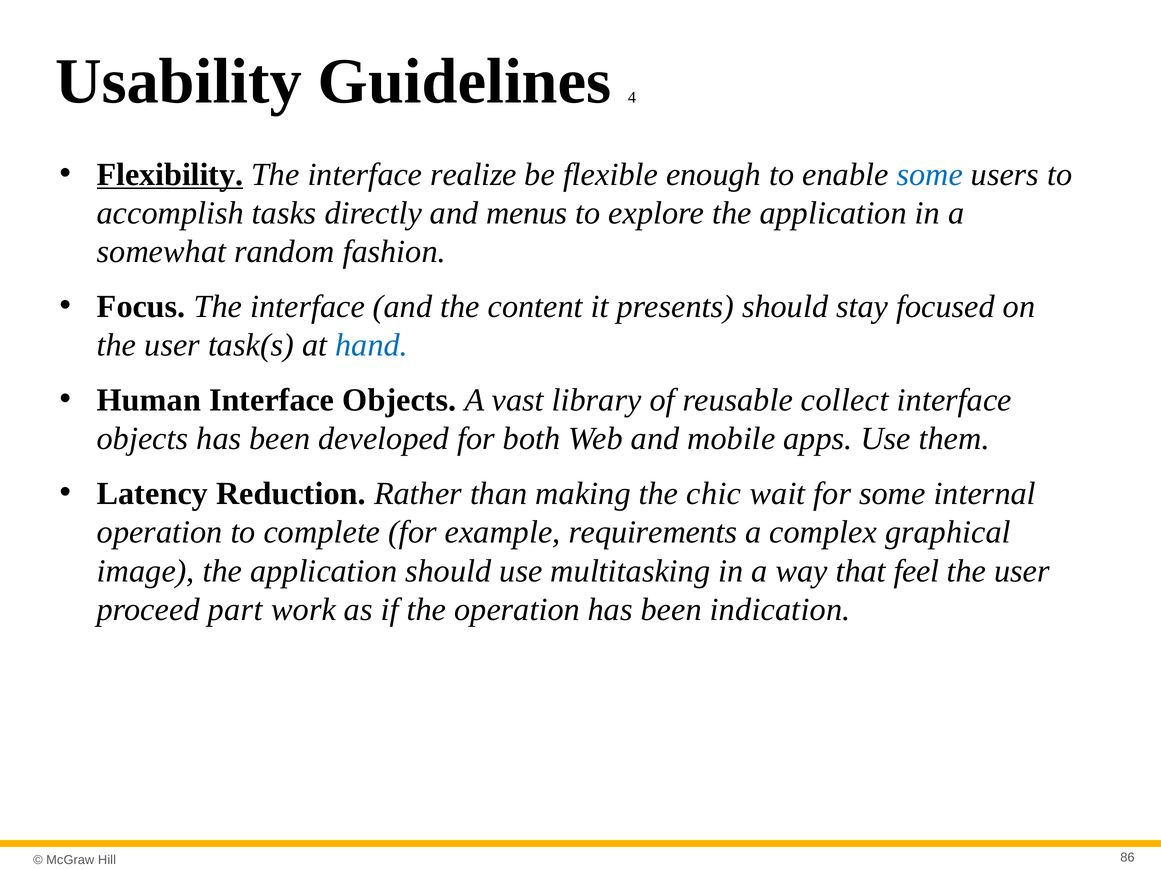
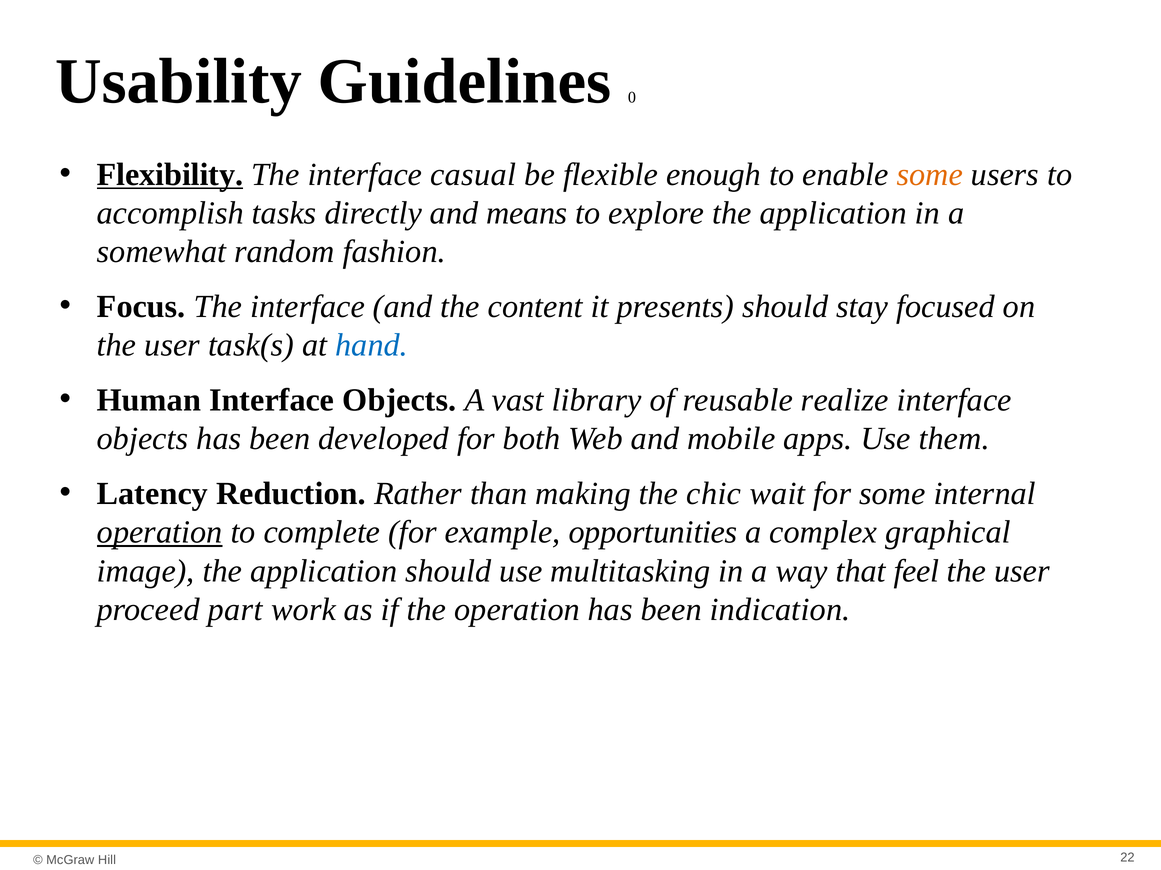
4: 4 -> 0
realize: realize -> casual
some at (930, 175) colour: blue -> orange
menus: menus -> means
collect: collect -> realize
operation at (160, 533) underline: none -> present
requirements: requirements -> opportunities
86: 86 -> 22
